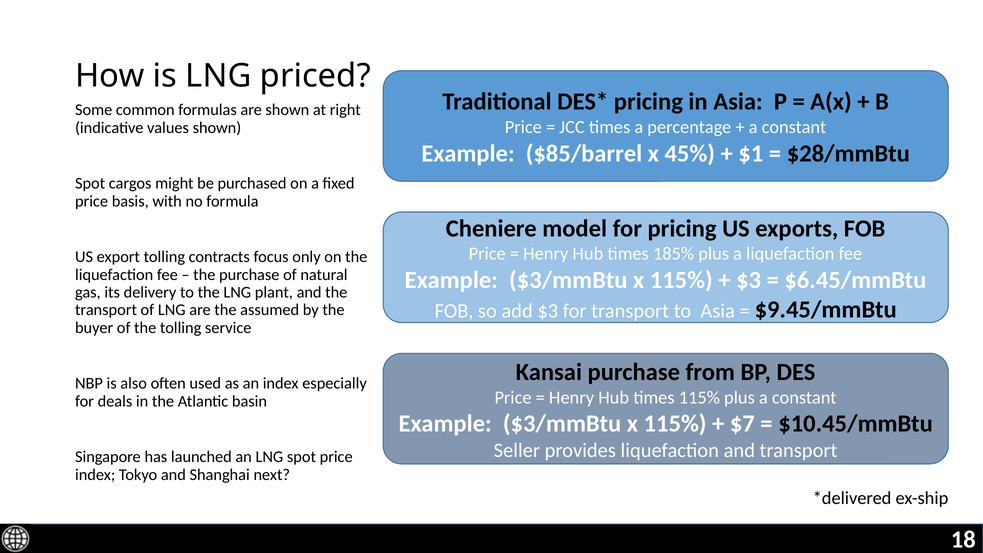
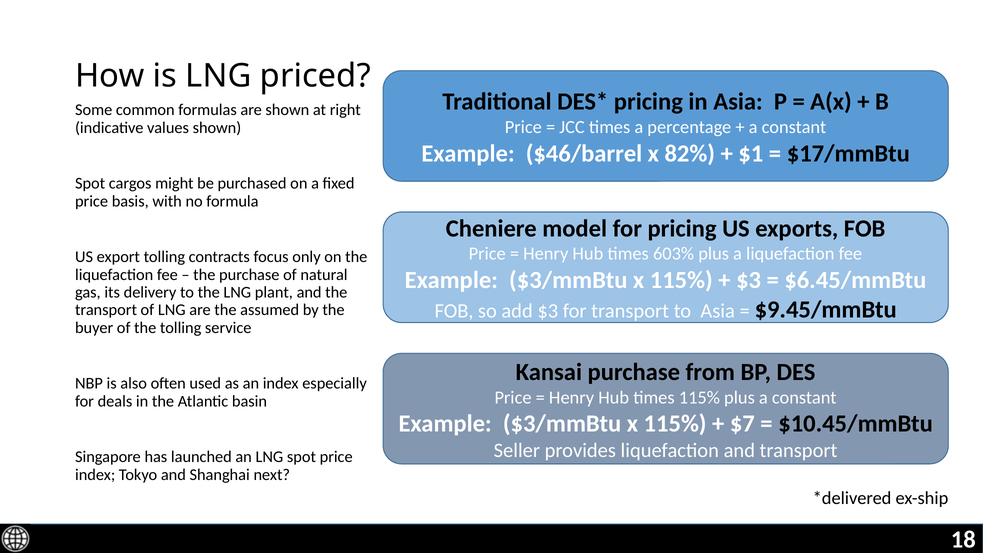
$85/barrel: $85/barrel -> $46/barrel
45%: 45% -> 82%
$28/mmBtu: $28/mmBtu -> $17/mmBtu
185%: 185% -> 603%
